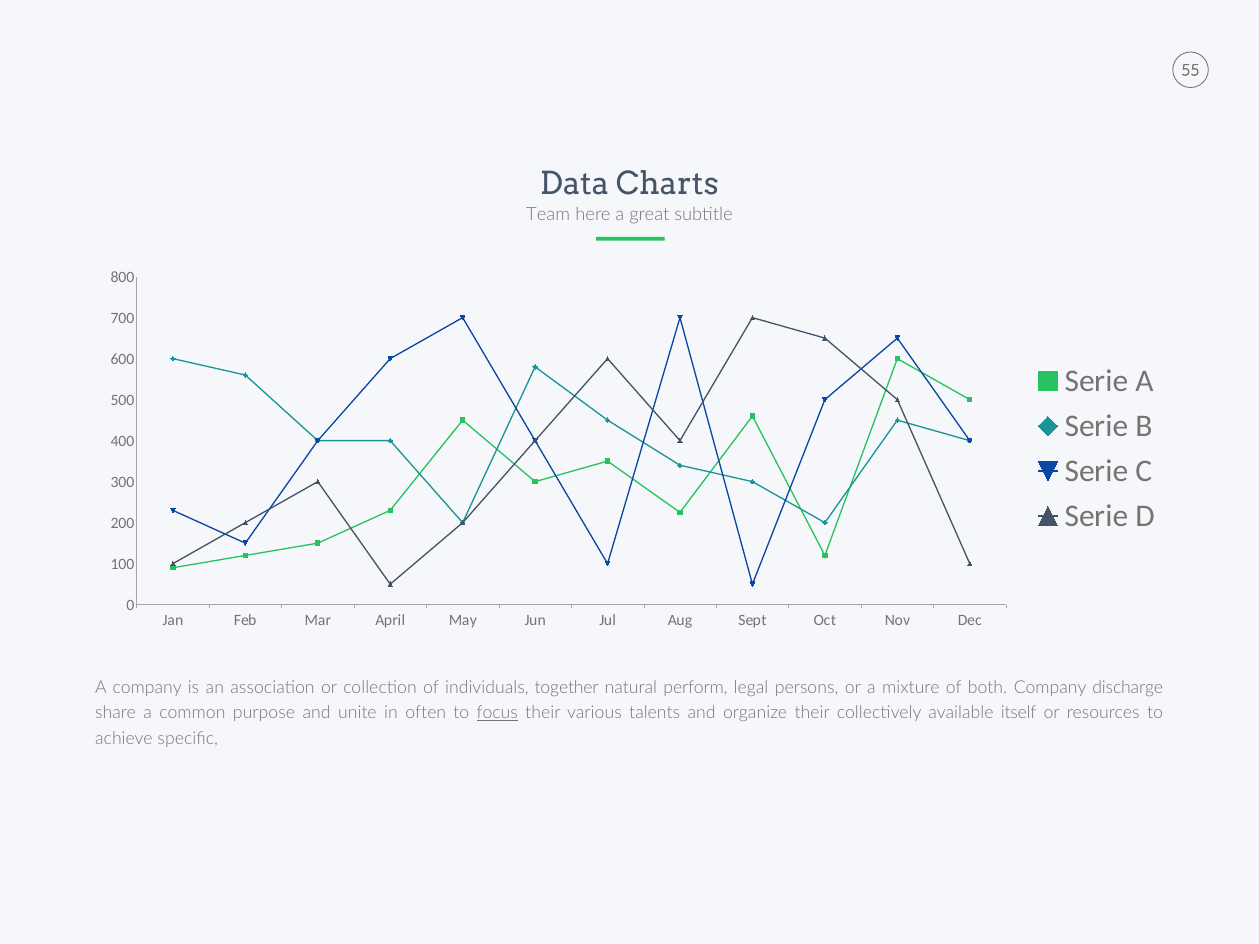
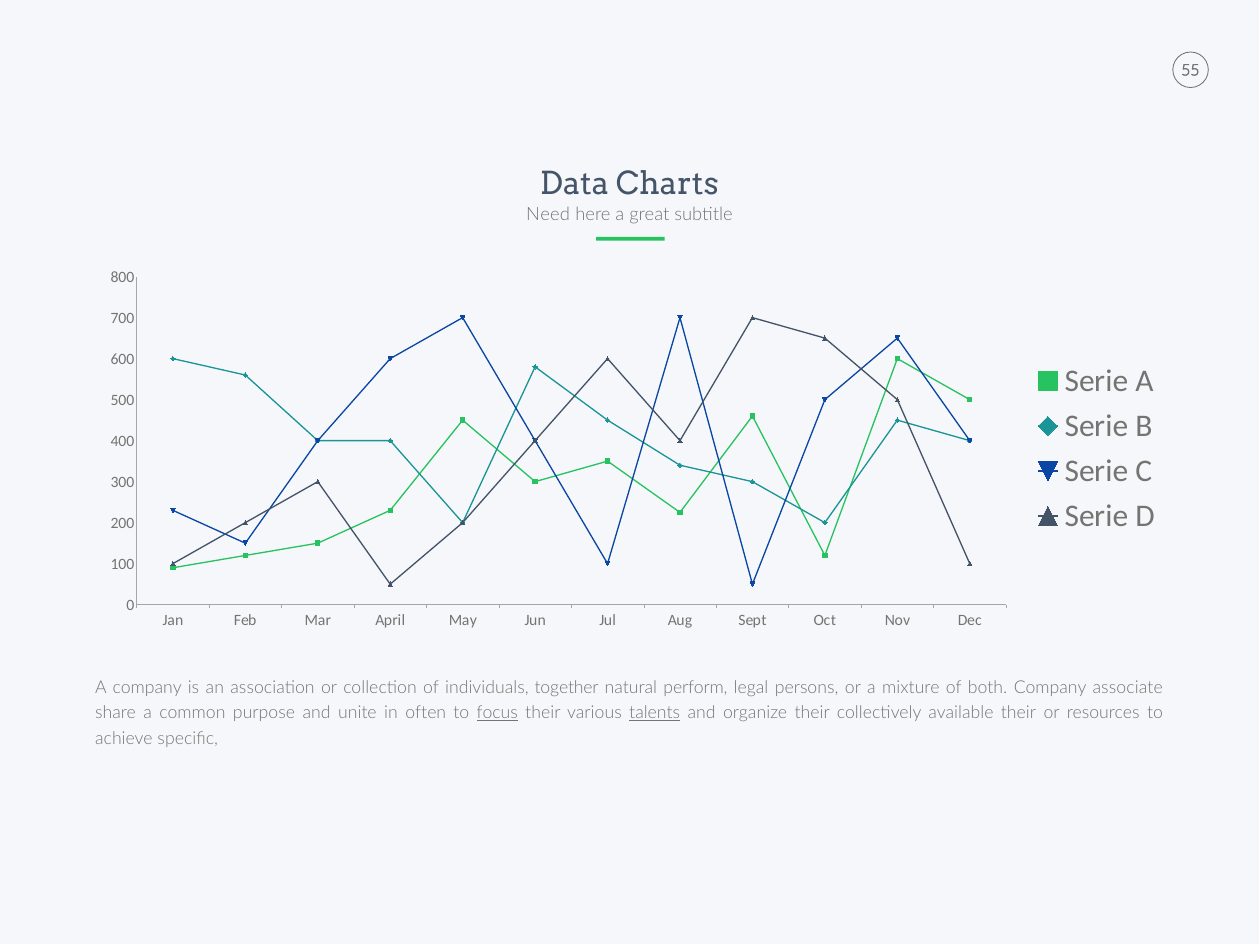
Team: Team -> Need
discharge: discharge -> associate
talents underline: none -> present
available itself: itself -> their
